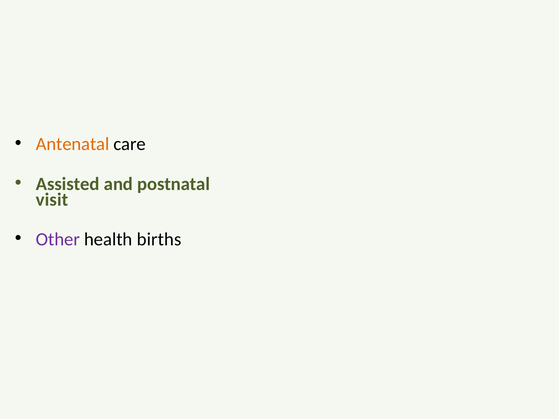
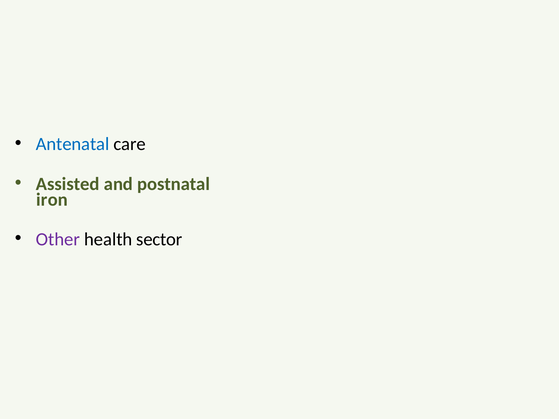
Antenatal colour: orange -> blue
visit: visit -> iron
births: births -> sector
